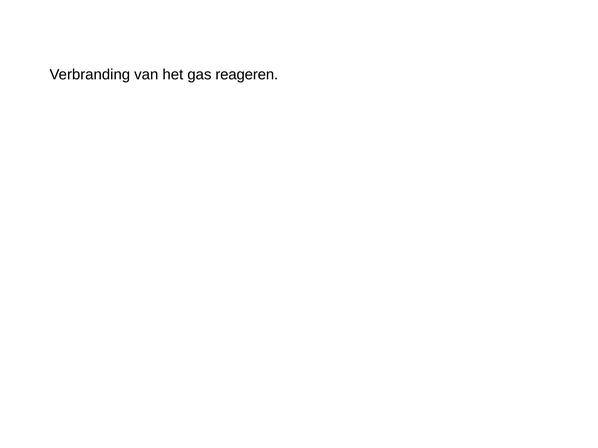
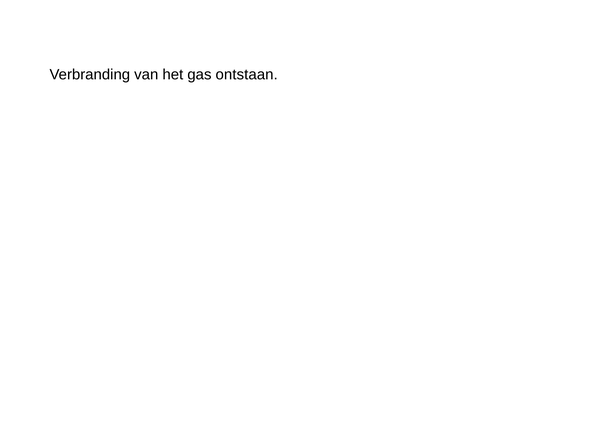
gas reageren: reageren -> ontstaan
